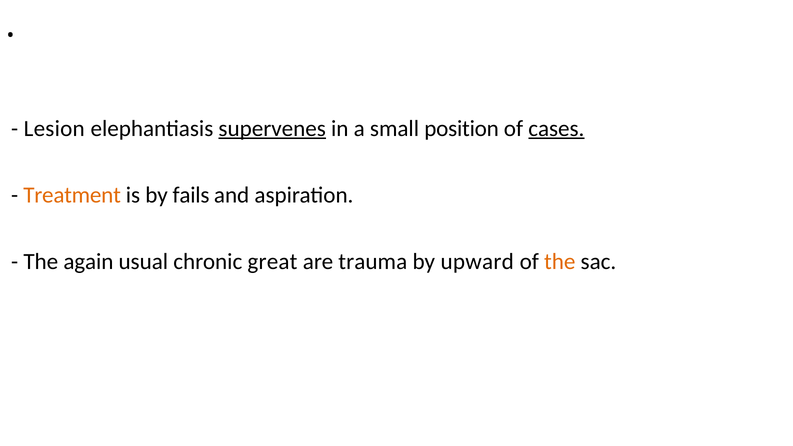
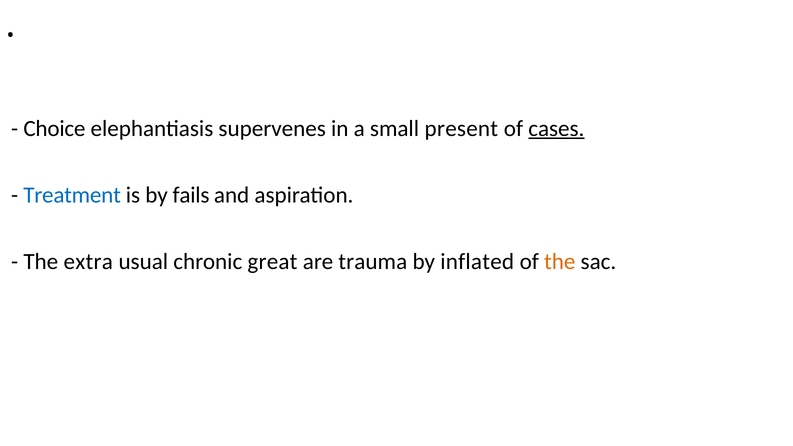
Lesion: Lesion -> Choice
supervenes underline: present -> none
position: position -> present
Treatment colour: orange -> blue
again: again -> extra
upward: upward -> inflated
